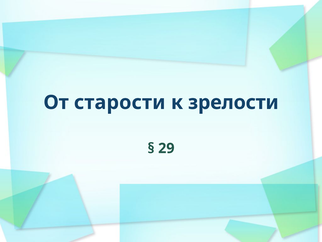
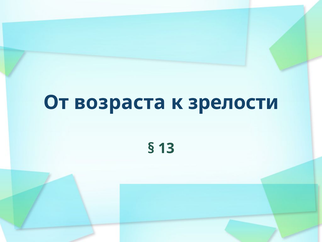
старости: старости -> возраста
29: 29 -> 13
